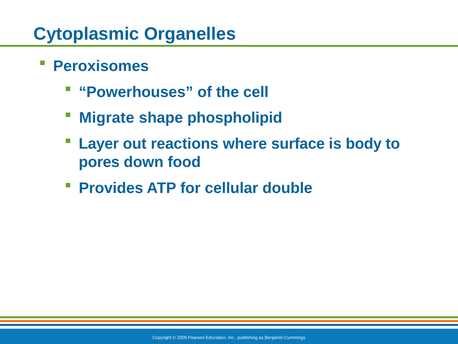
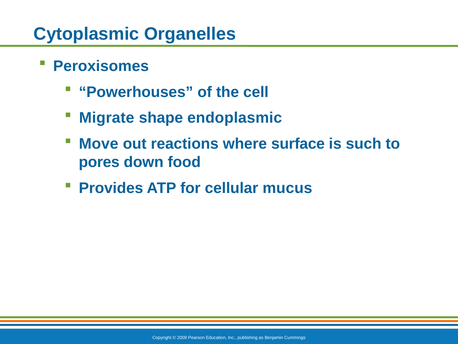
phospholipid: phospholipid -> endoplasmic
Layer: Layer -> Move
body: body -> such
double: double -> mucus
